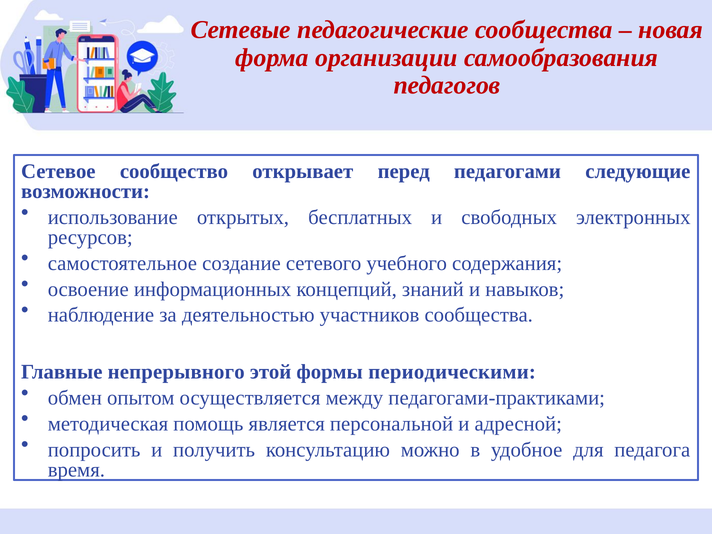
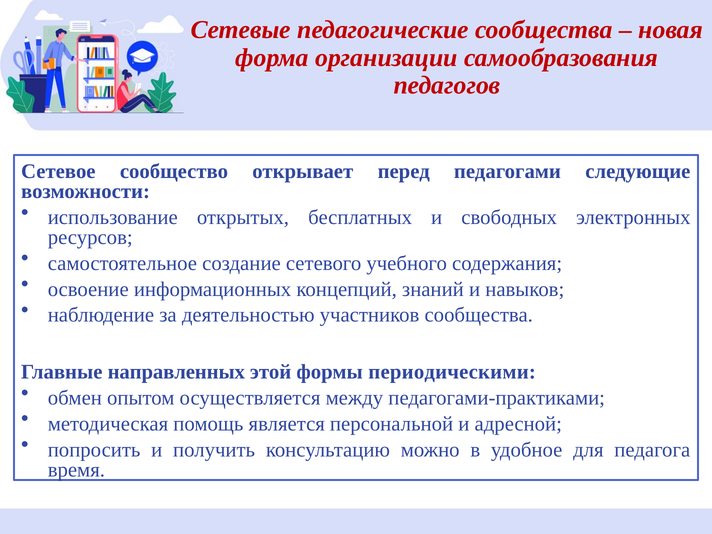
непрерывного: непрерывного -> направленных
